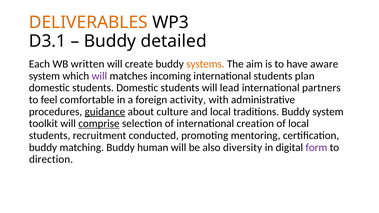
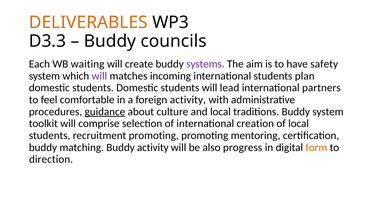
D3.1: D3.1 -> D3.3
detailed: detailed -> councils
written: written -> waiting
systems colour: orange -> purple
aware: aware -> safety
comprise underline: present -> none
recruitment conducted: conducted -> promoting
Buddy human: human -> activity
diversity: diversity -> progress
form colour: purple -> orange
